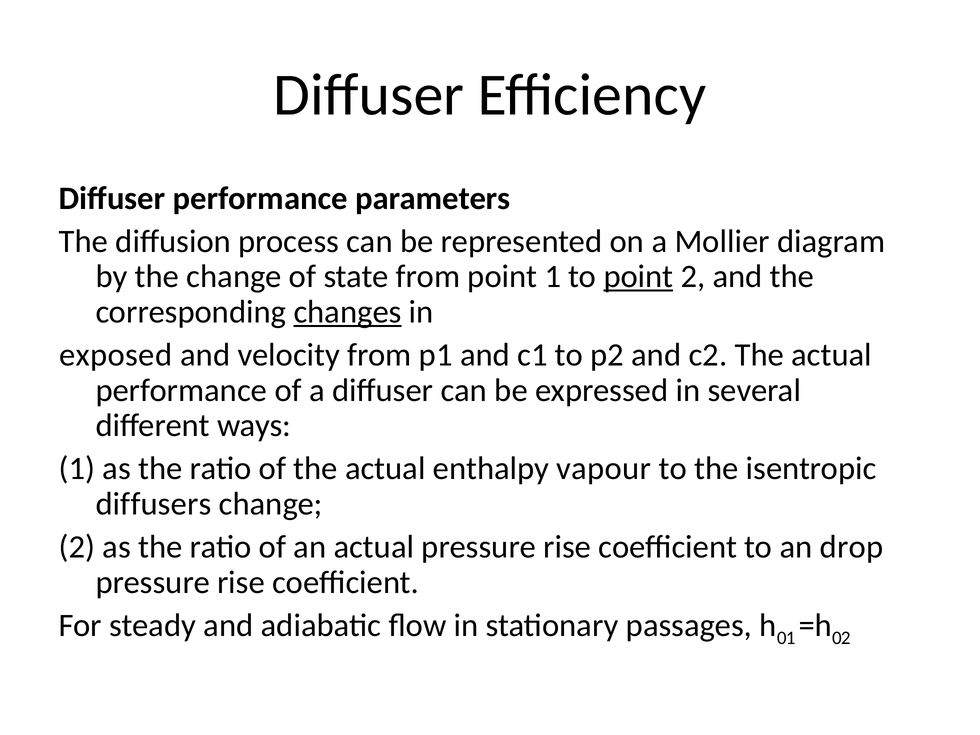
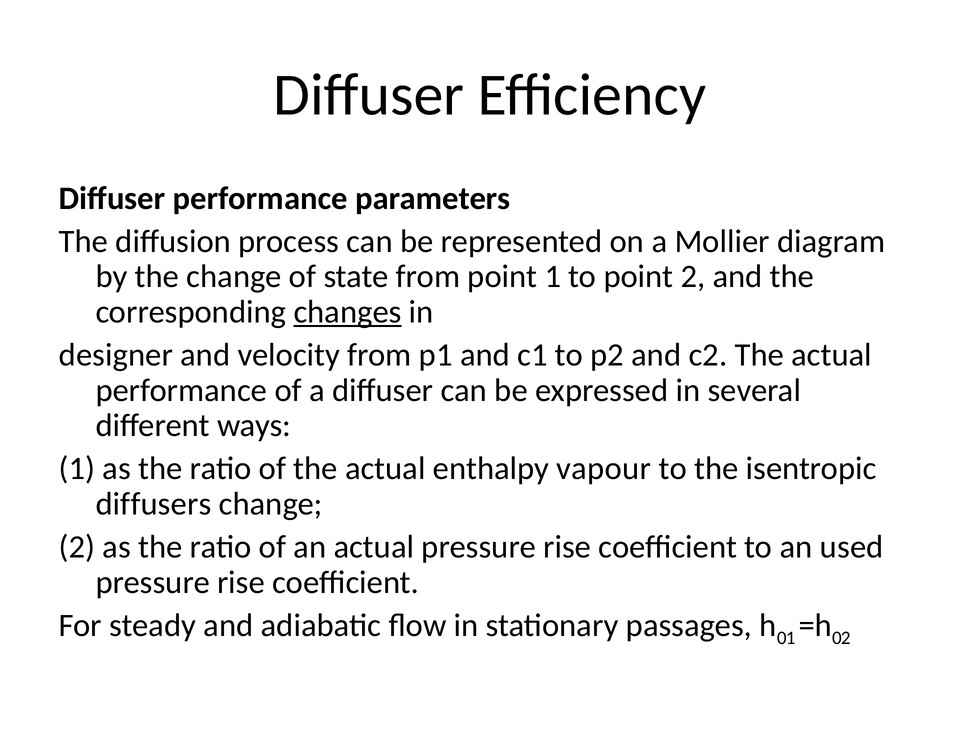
point at (638, 277) underline: present -> none
exposed: exposed -> designer
drop: drop -> used
